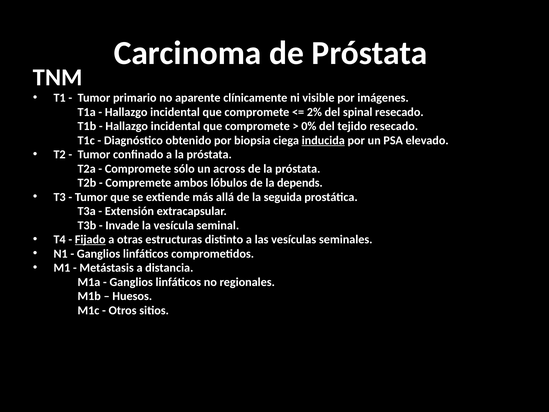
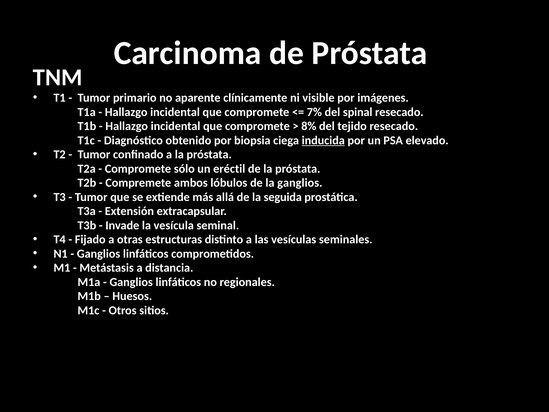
2%: 2% -> 7%
0%: 0% -> 8%
across: across -> eréctil
la depends: depends -> ganglios
Fijado underline: present -> none
